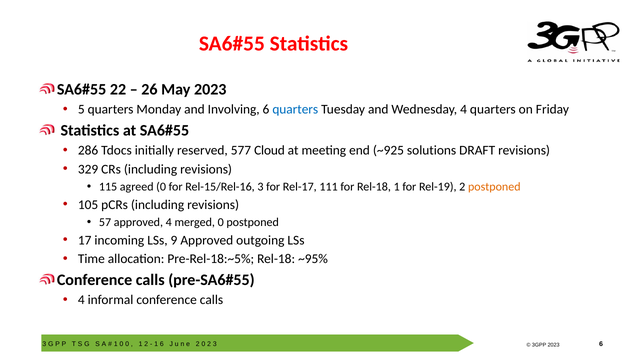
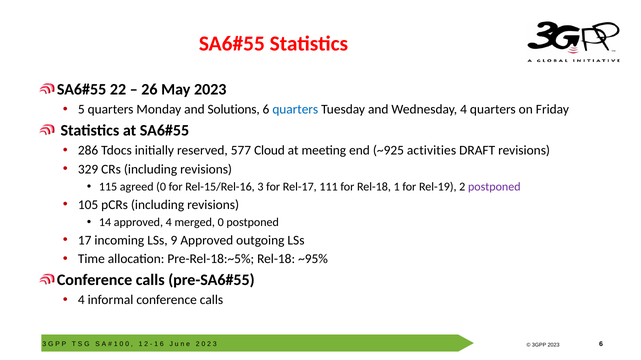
Involving: Involving -> Solutions
solutions: solutions -> activities
postponed at (494, 187) colour: orange -> purple
57: 57 -> 14
